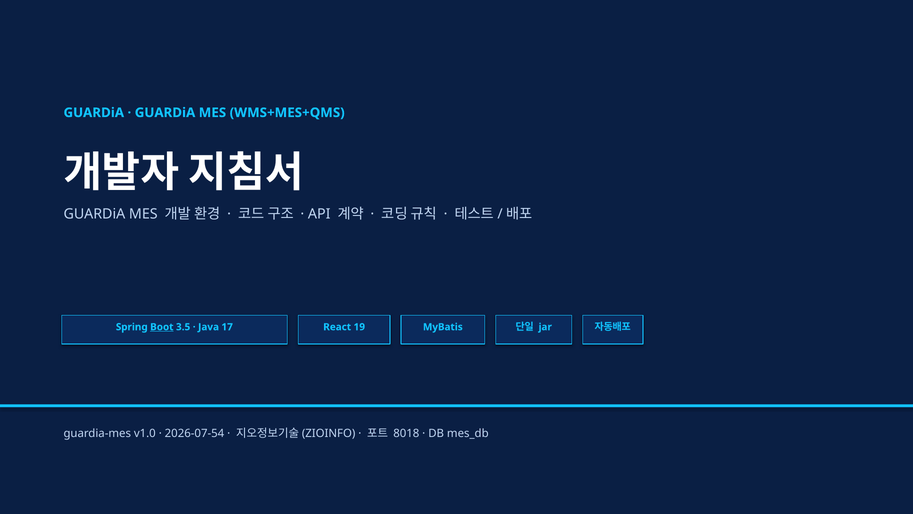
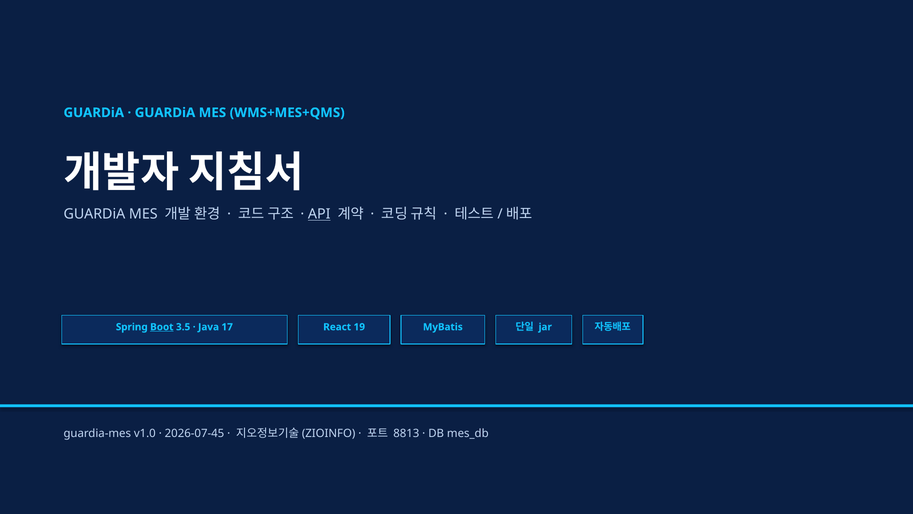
API underline: none -> present
2026-07-54: 2026-07-54 -> 2026-07-45
8018: 8018 -> 8813
